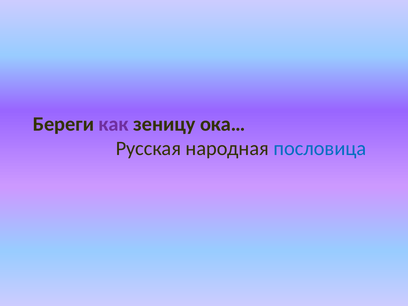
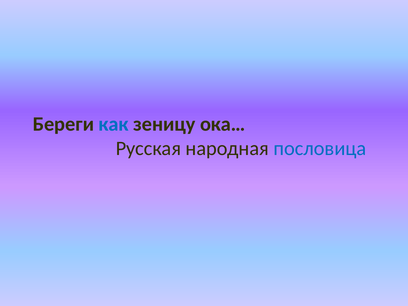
как colour: purple -> blue
